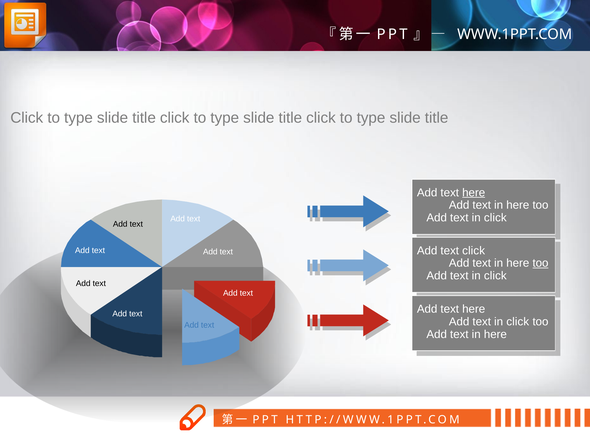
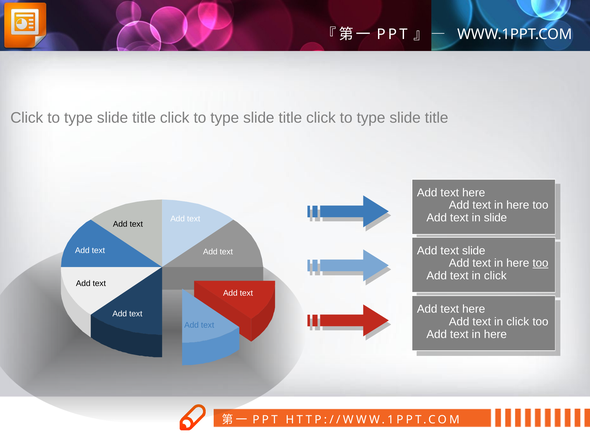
here at (474, 193) underline: present -> none
click at (495, 218): click -> slide
click at (474, 251): click -> slide
